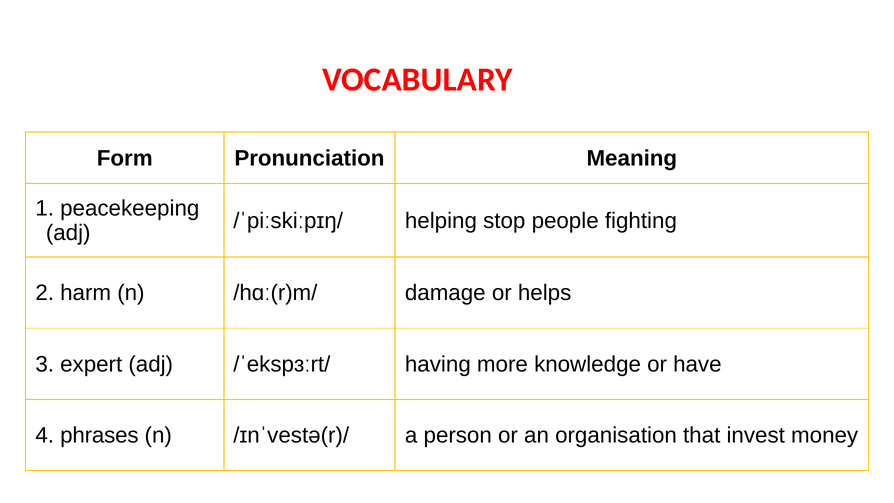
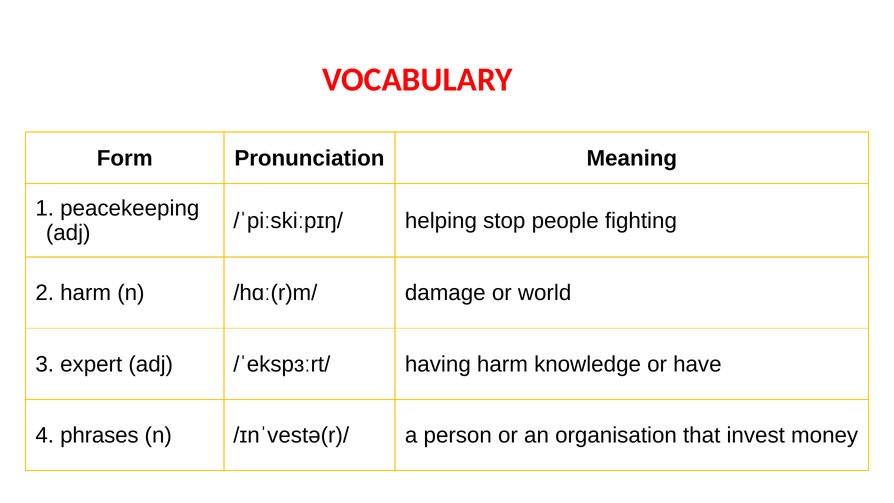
helps: helps -> world
having more: more -> harm
